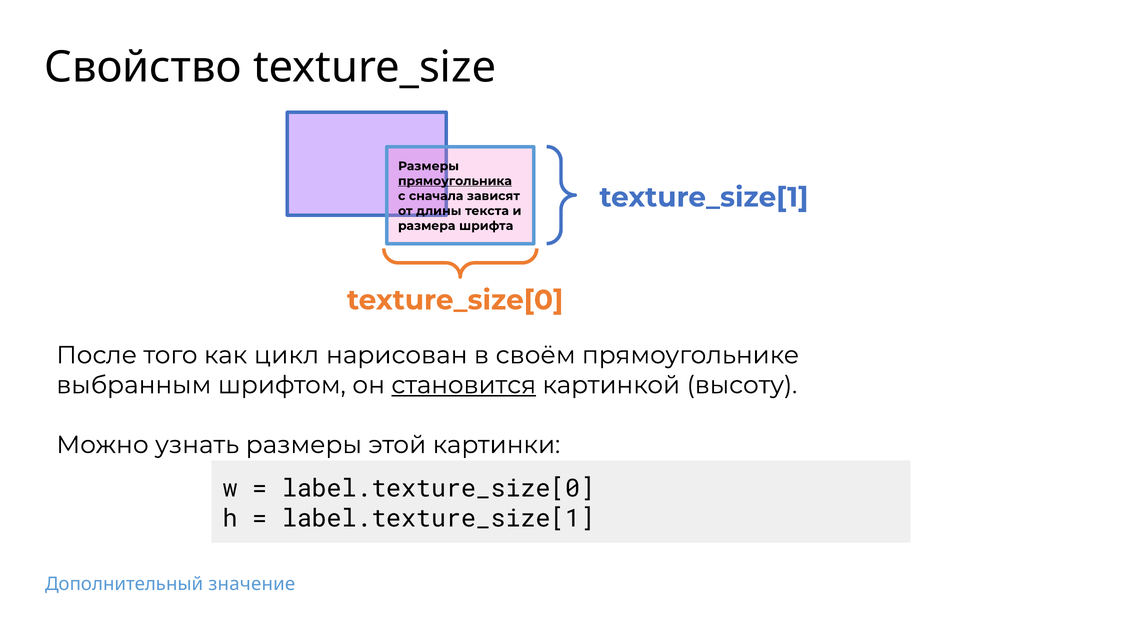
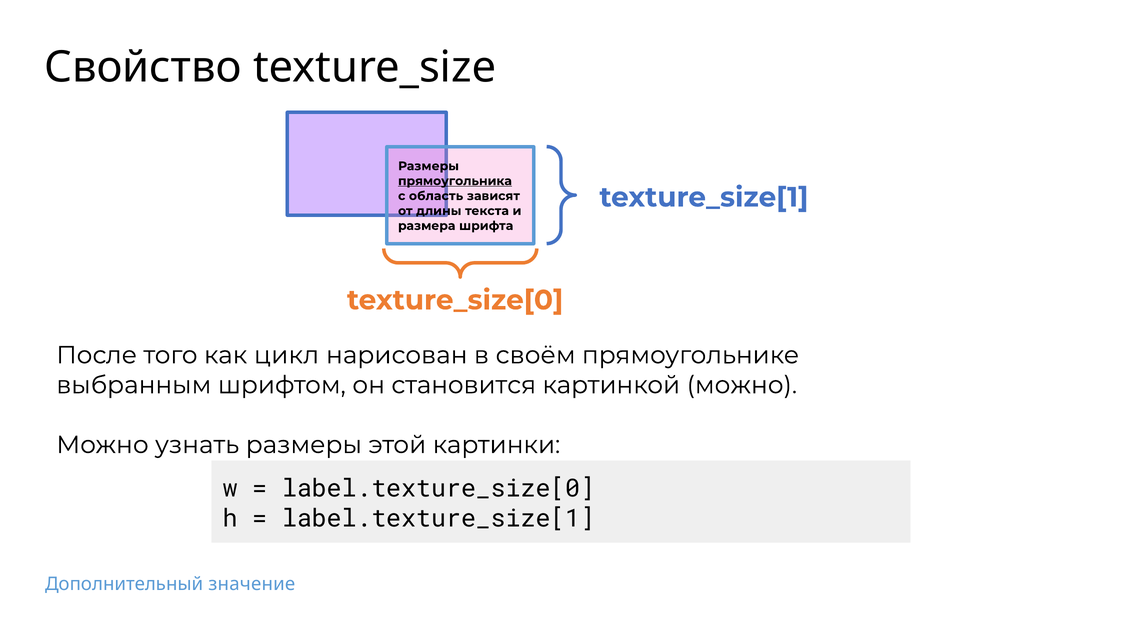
сначала: сначала -> область
становится underline: present -> none
картинкой высоту: высоту -> можно
